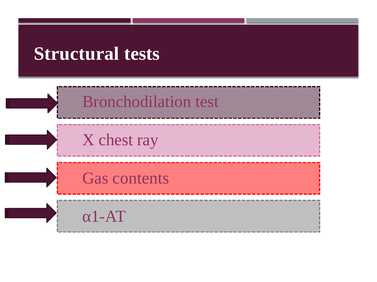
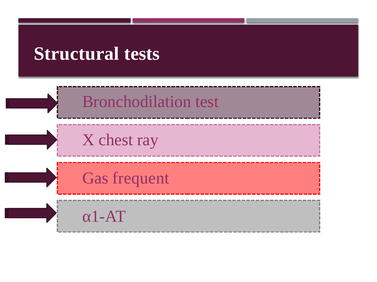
contents: contents -> frequent
